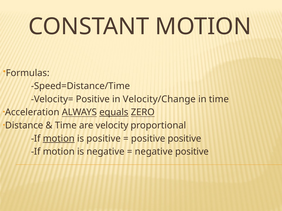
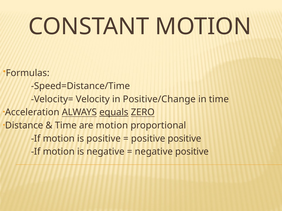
Velocity= Positive: Positive -> Velocity
Velocity/Change: Velocity/Change -> Positive/Change
are velocity: velocity -> motion
motion at (59, 139) underline: present -> none
